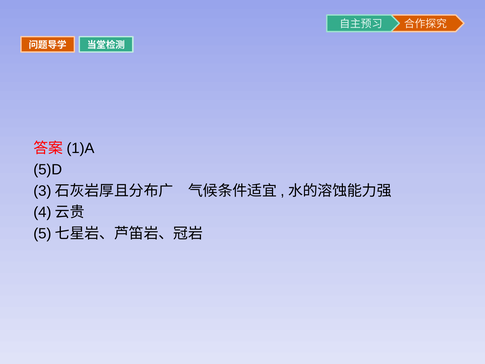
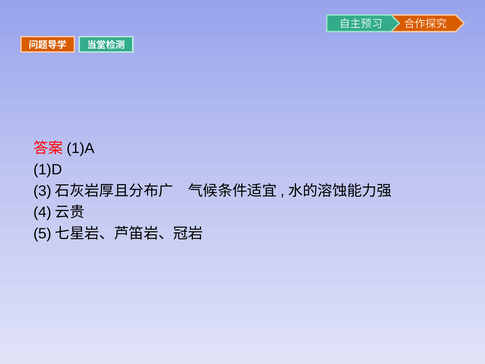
5)D: 5)D -> 1)D
